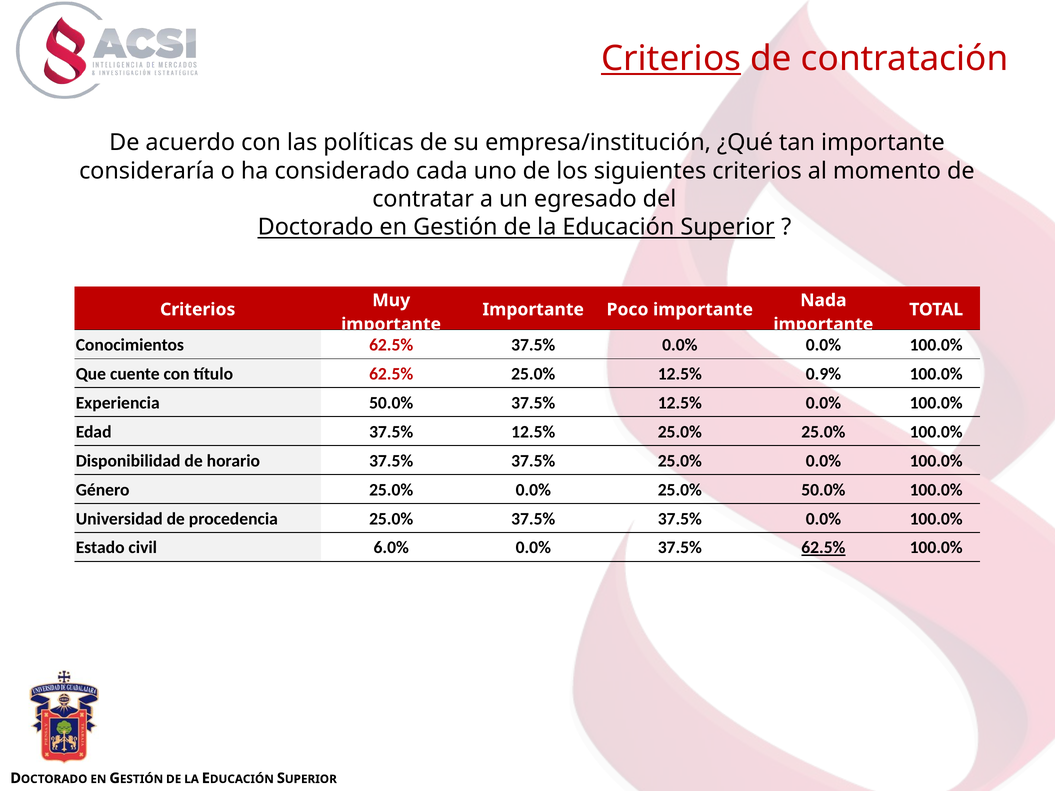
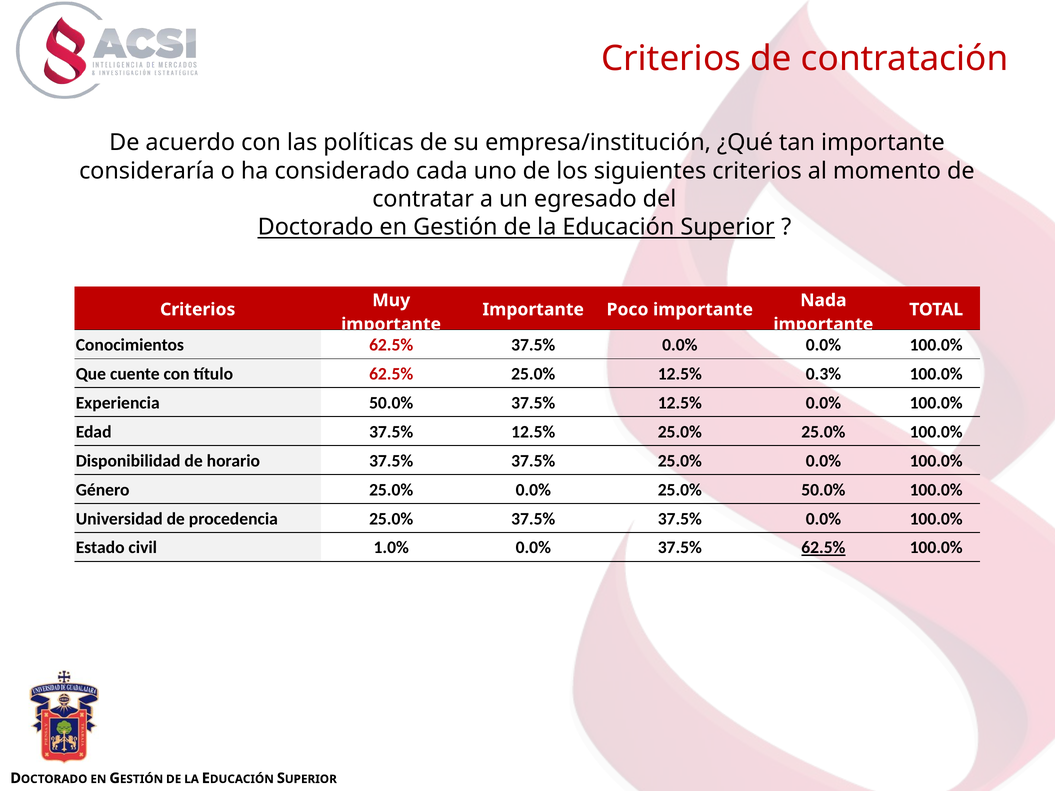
Criterios at (671, 59) underline: present -> none
0.9%: 0.9% -> 0.3%
6.0%: 6.0% -> 1.0%
